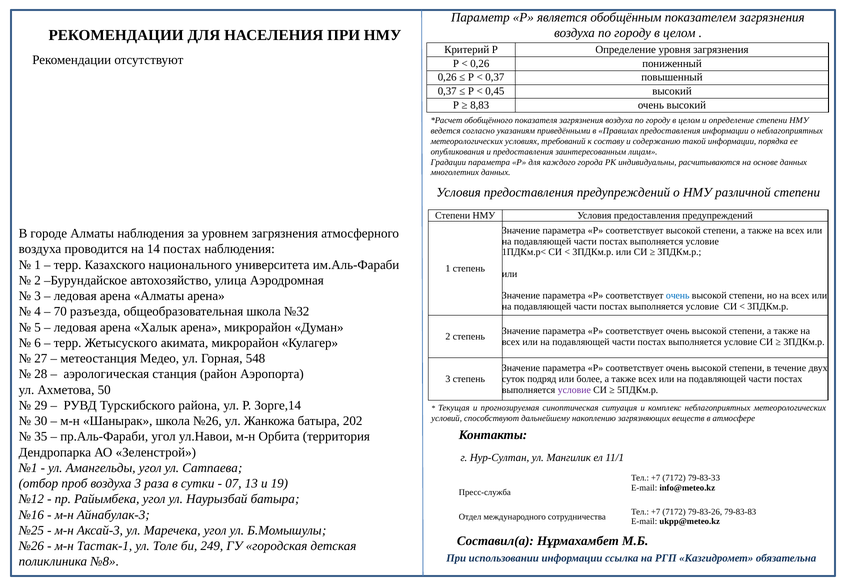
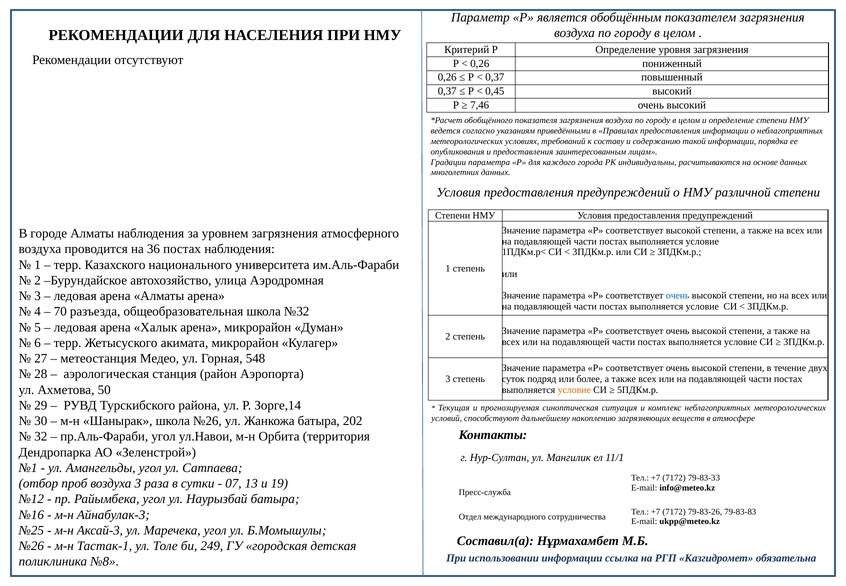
8,83: 8,83 -> 7,46
14: 14 -> 36
условие at (574, 390) colour: purple -> orange
35: 35 -> 32
